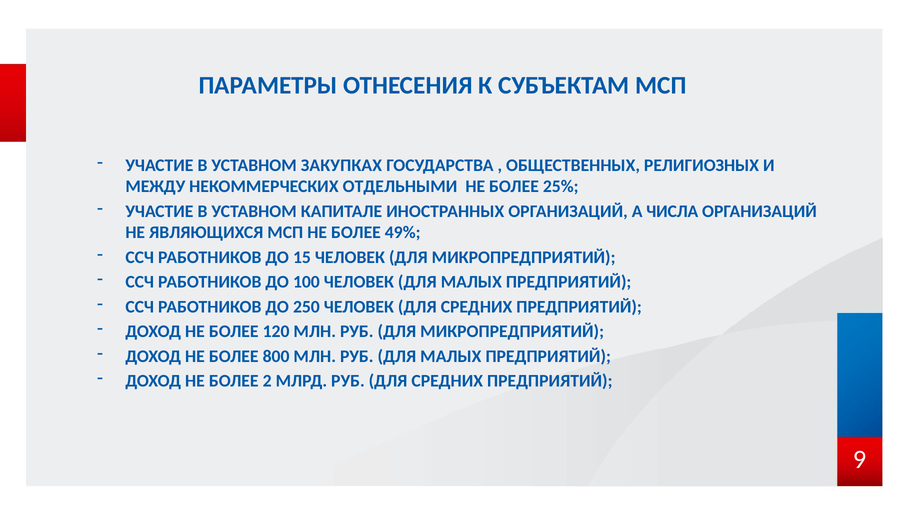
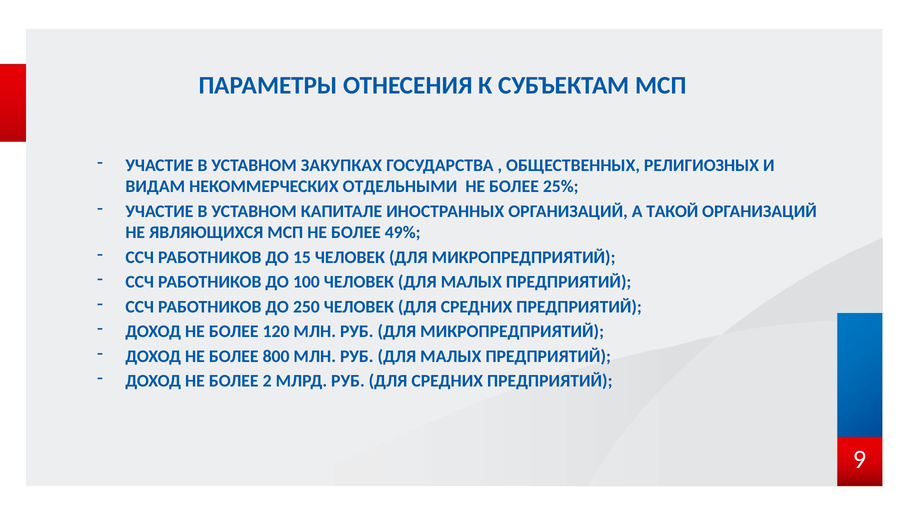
МЕЖДУ: МЕЖДУ -> ВИДАМ
ЧИСЛА: ЧИСЛА -> ТАКОЙ
